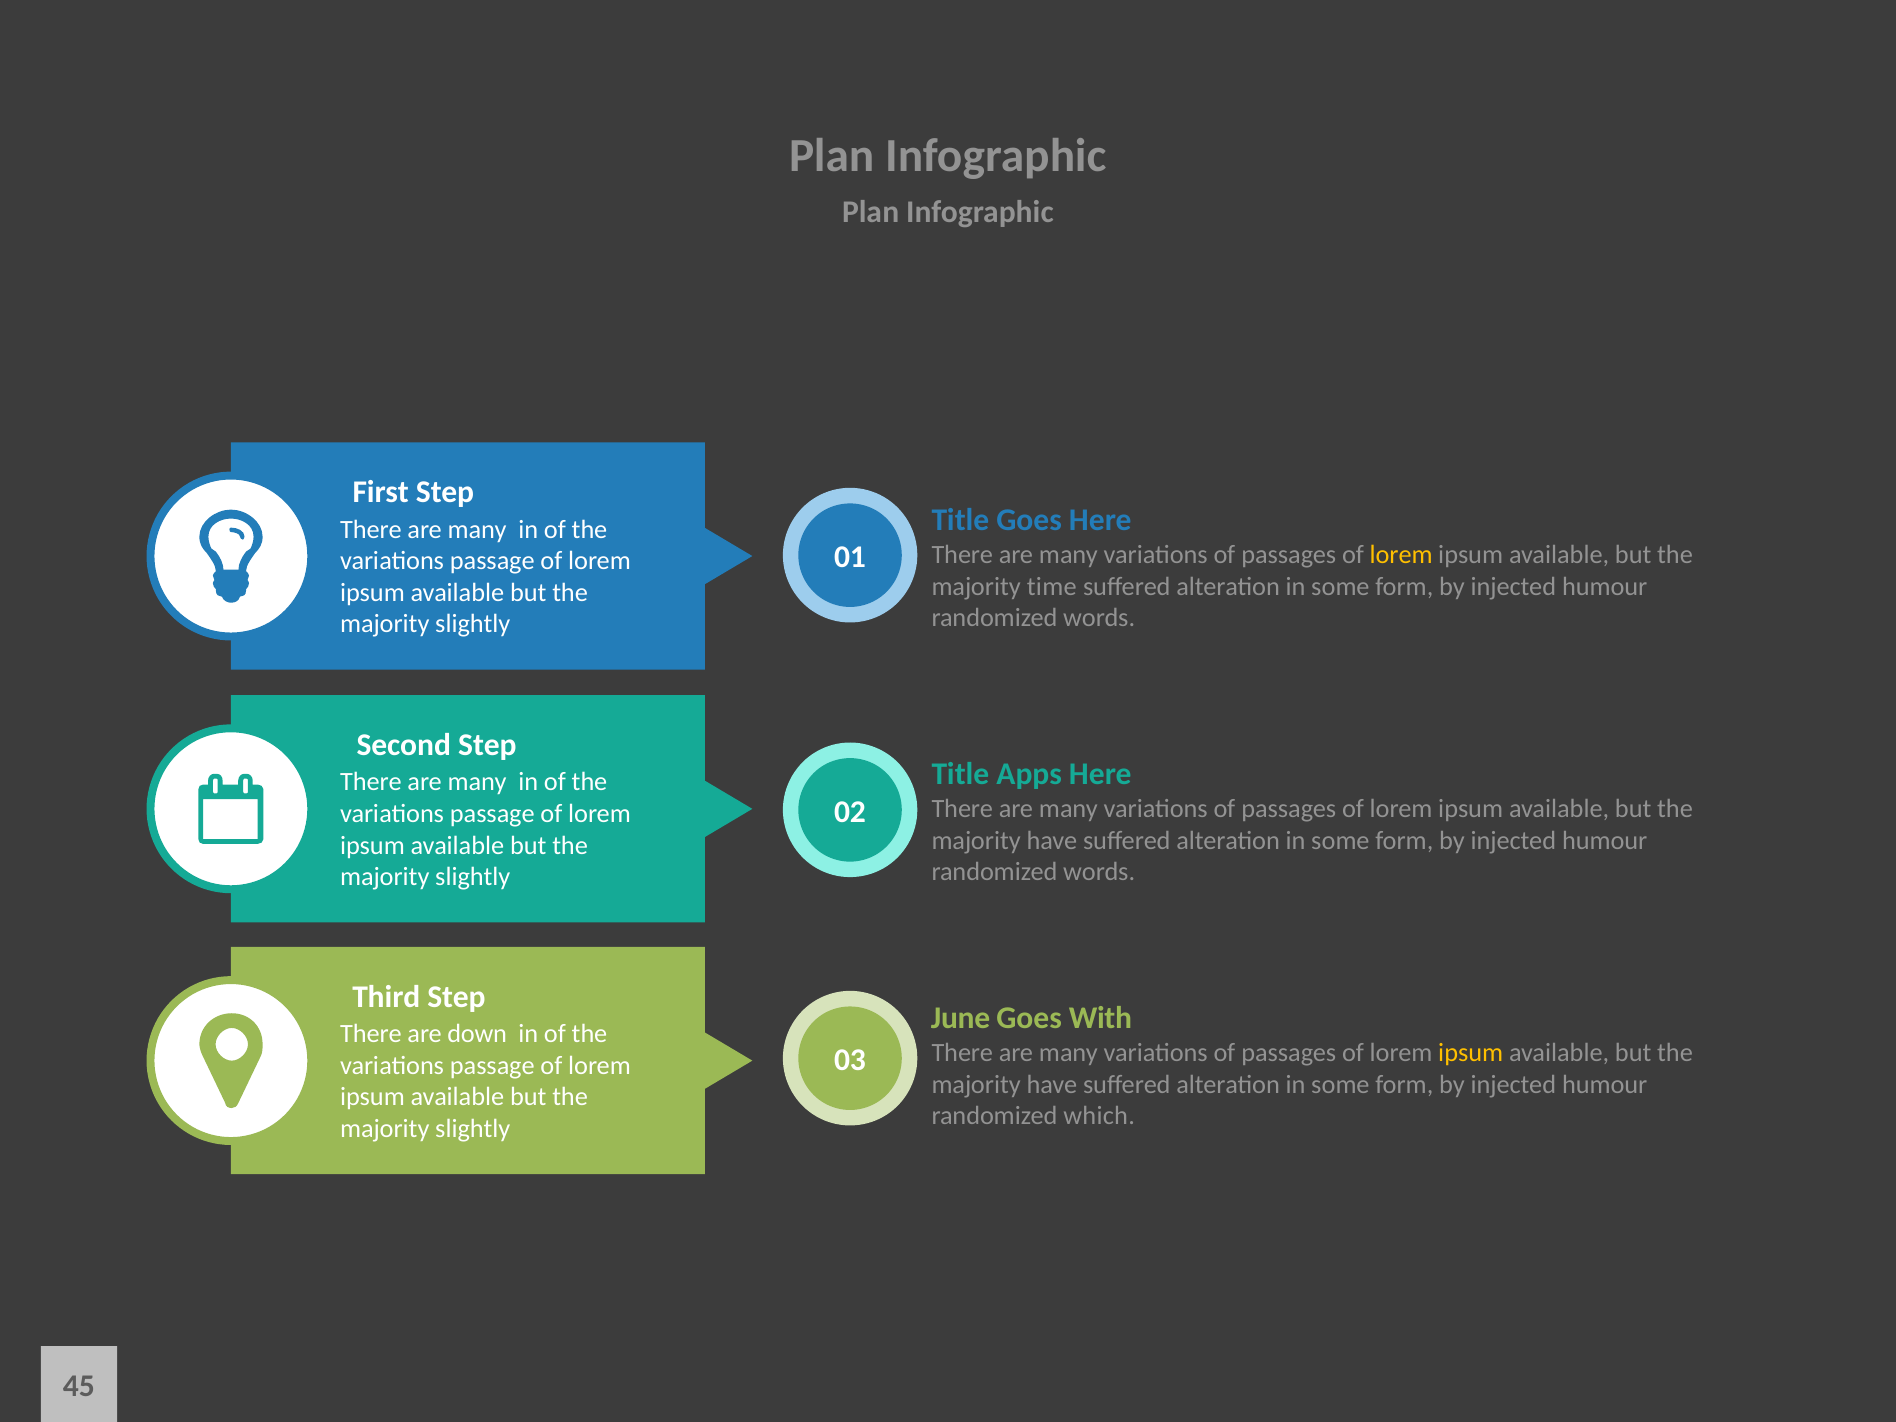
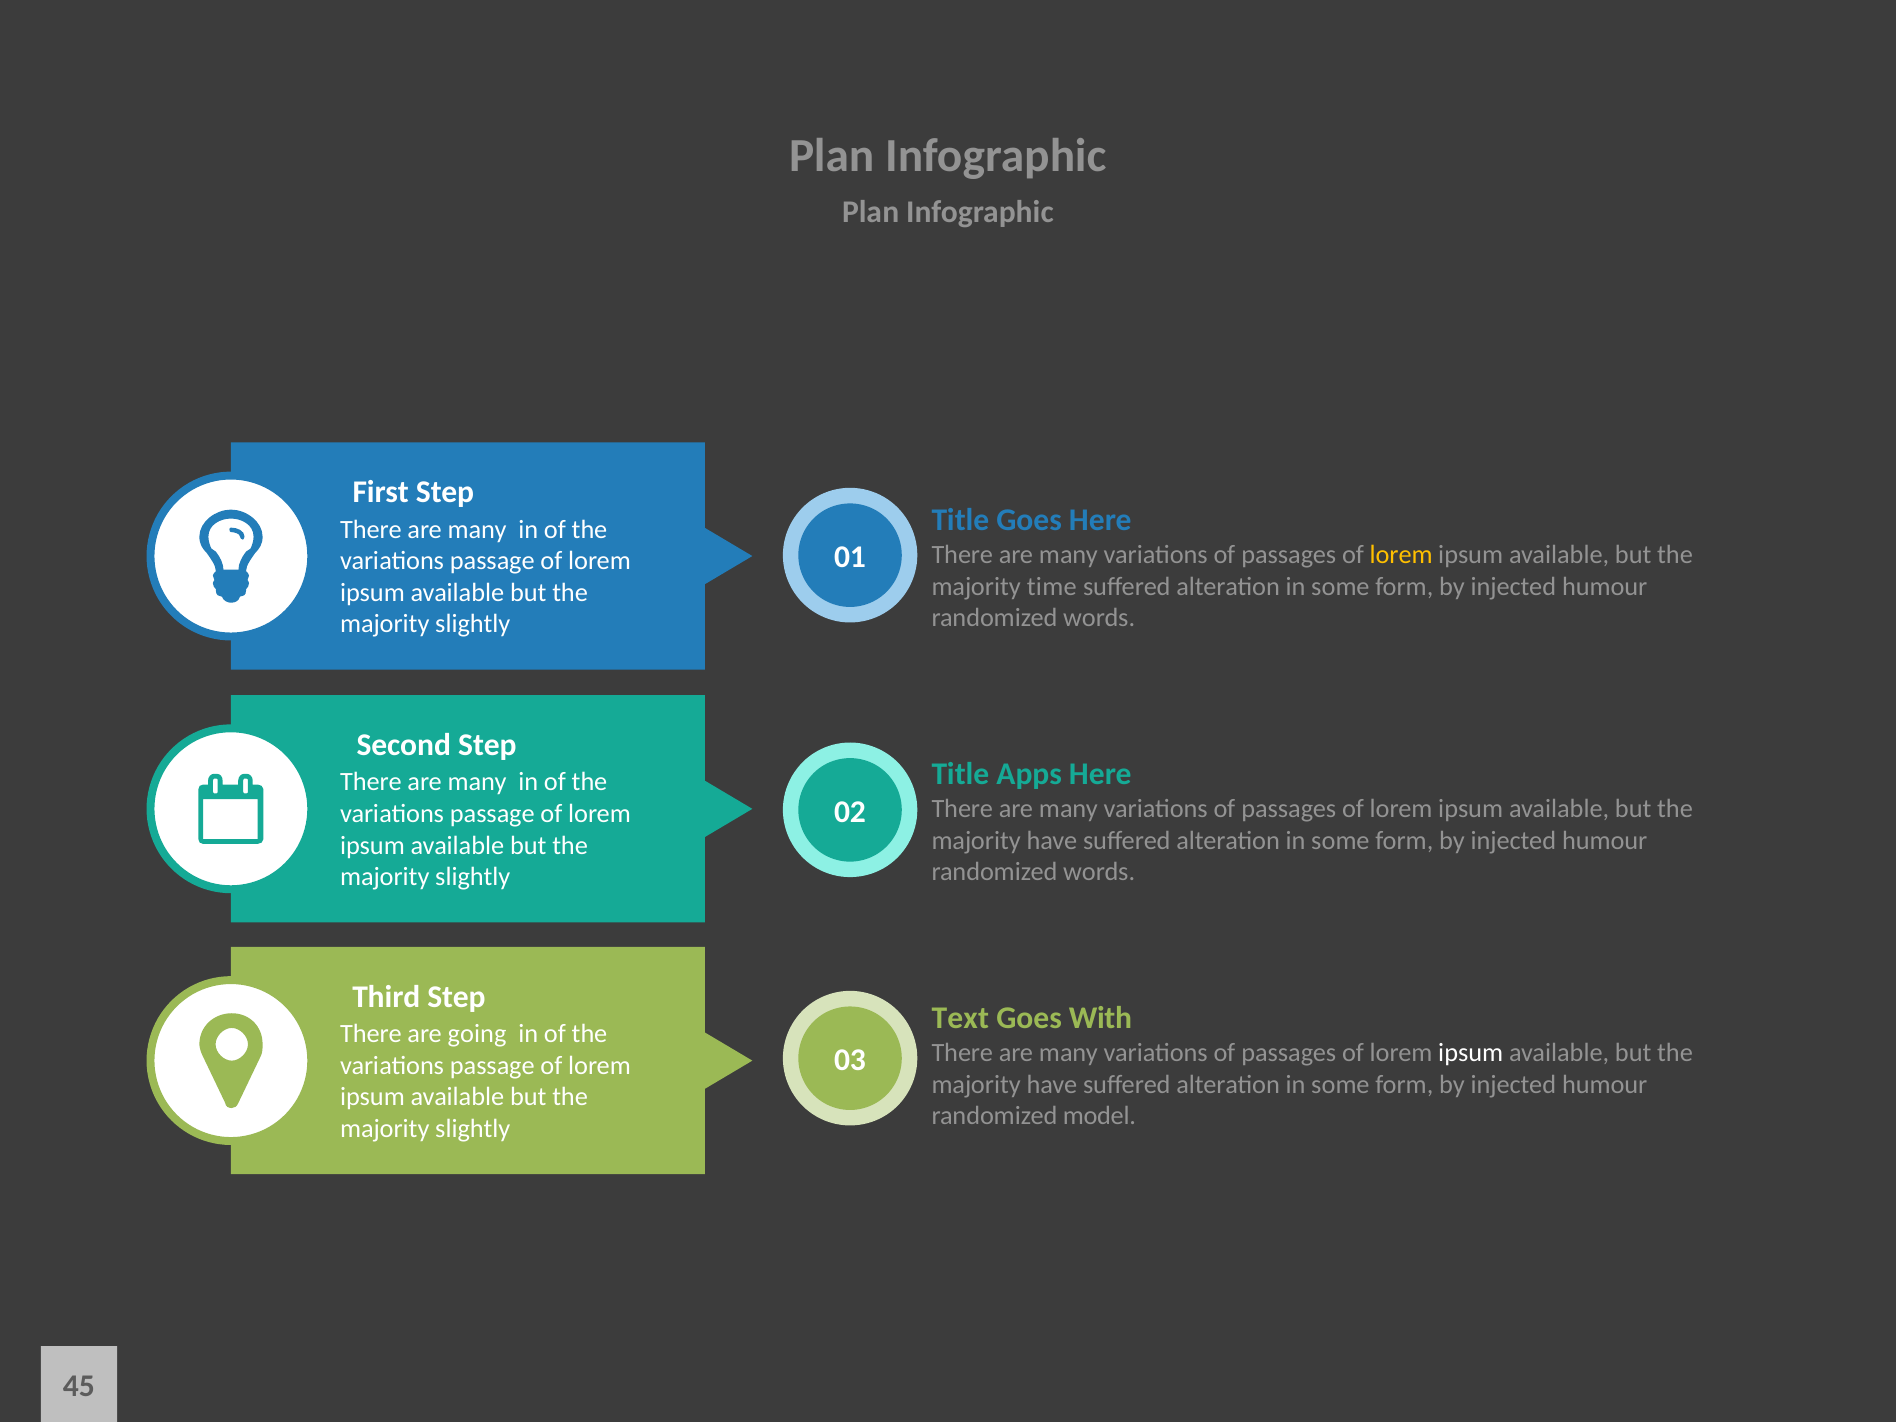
June: June -> Text
down: down -> going
ipsum at (1471, 1053) colour: yellow -> white
which: which -> model
